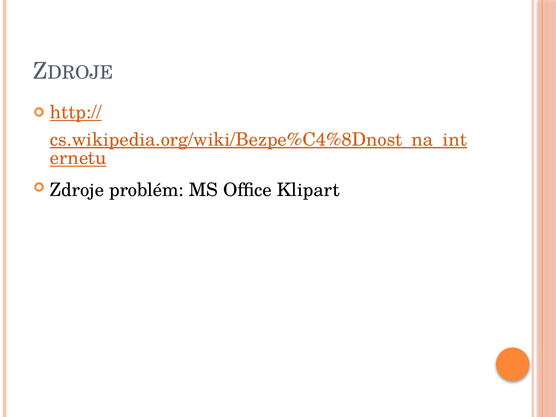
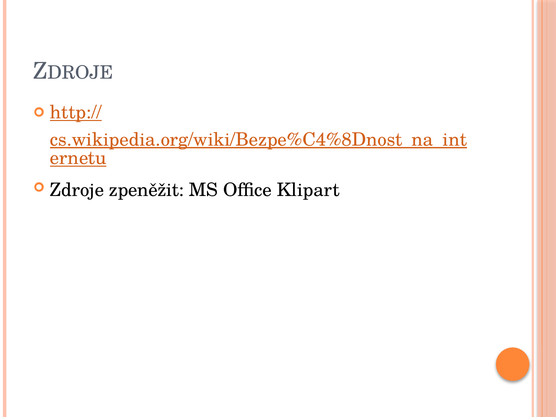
problém: problém -> zpeněžit
